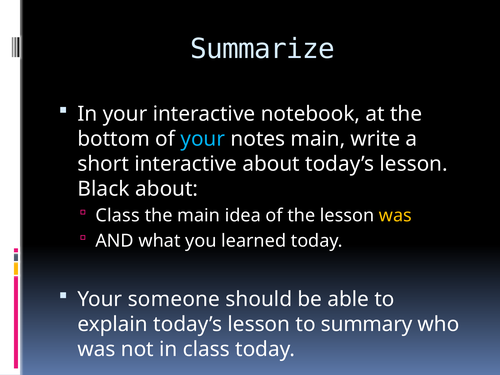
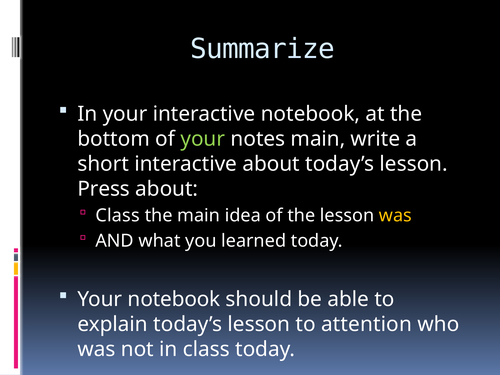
your at (203, 139) colour: light blue -> light green
Black: Black -> Press
Your someone: someone -> notebook
summary: summary -> attention
